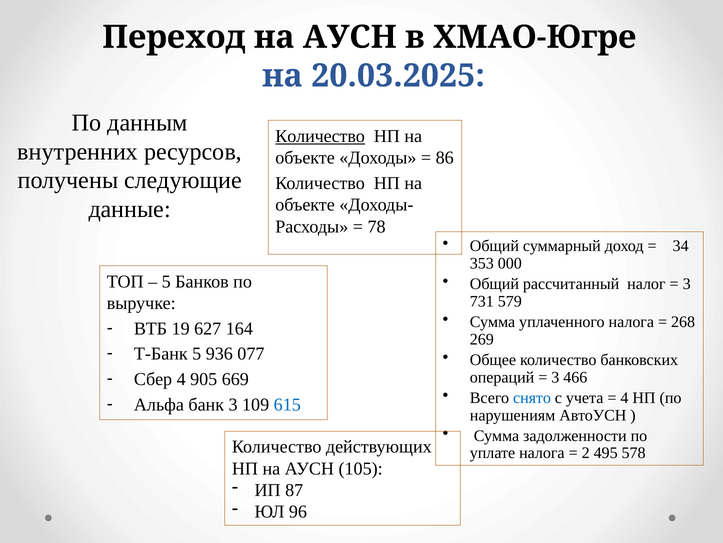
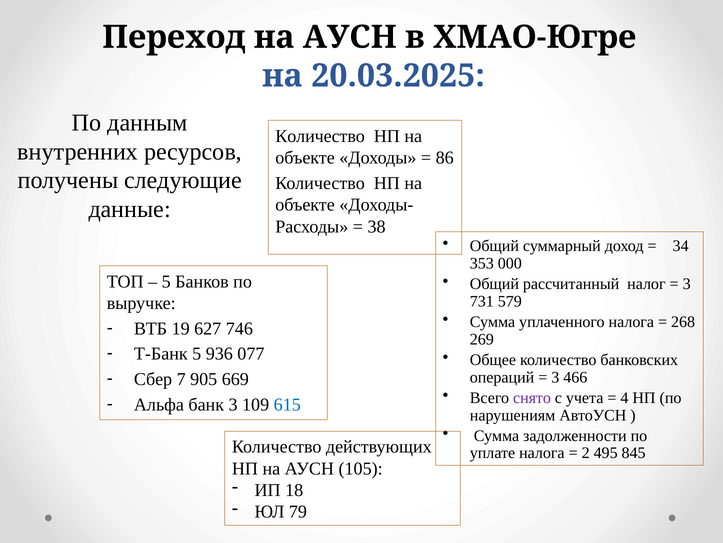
Количество at (320, 136) underline: present -> none
78: 78 -> 38
164: 164 -> 746
Сбер 4: 4 -> 7
снято colour: blue -> purple
578: 578 -> 845
87: 87 -> 18
96: 96 -> 79
